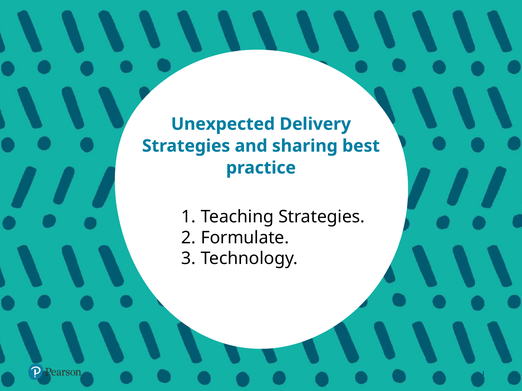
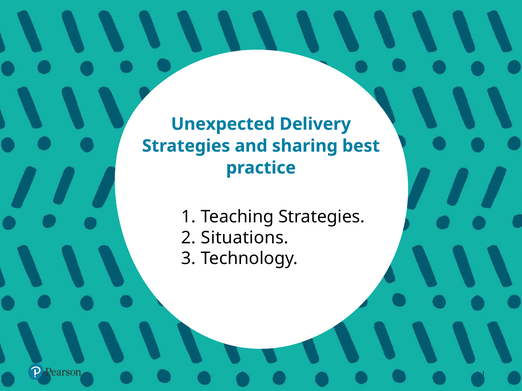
Formulate: Formulate -> Situations
